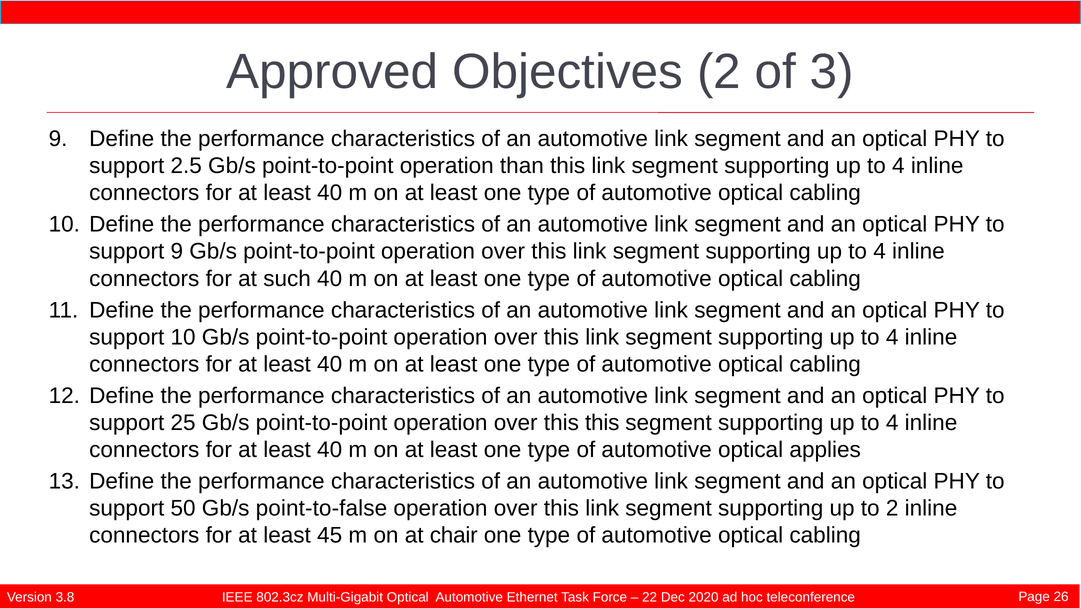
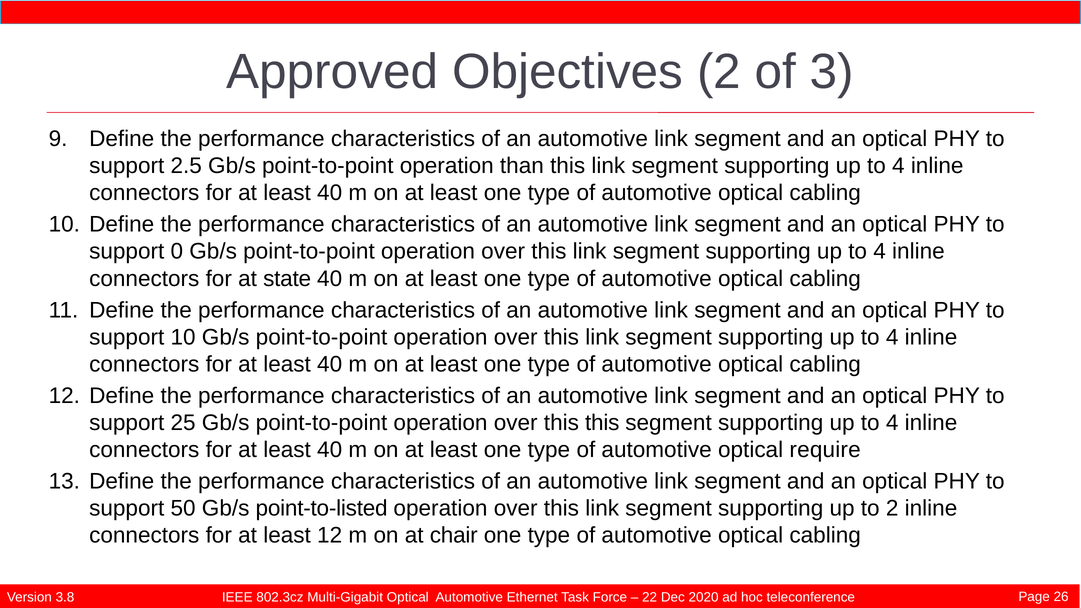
support 9: 9 -> 0
such: such -> state
applies: applies -> require
point-to-false: point-to-false -> point-to-listed
least 45: 45 -> 12
